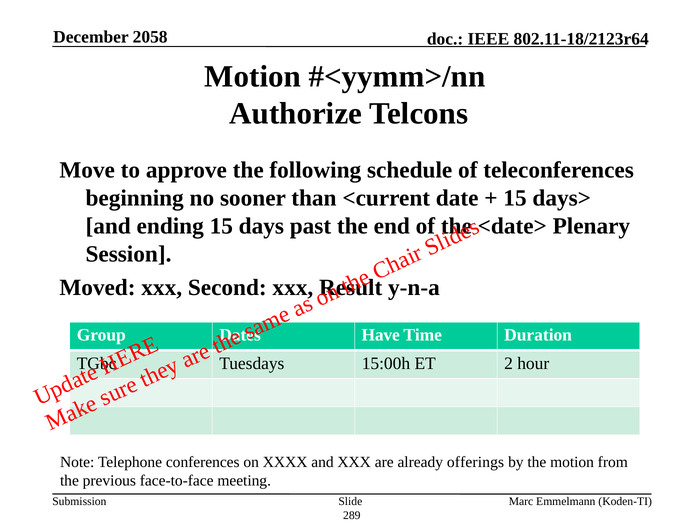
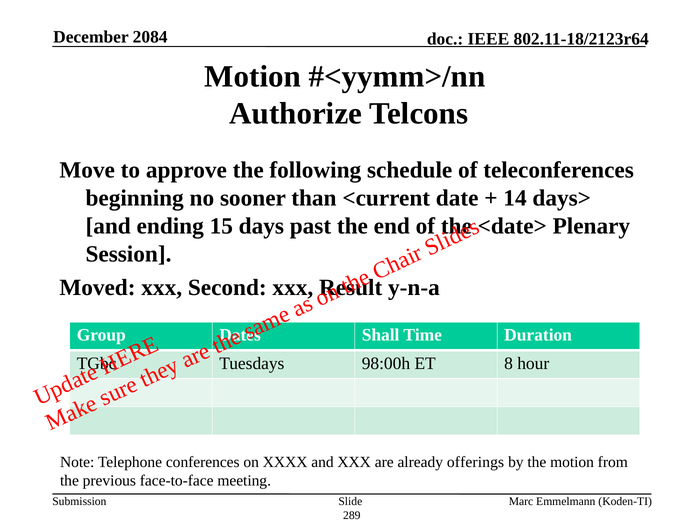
2058: 2058 -> 2084
15 at (515, 198): 15 -> 14
Have: Have -> Shall
15:00h: 15:00h -> 98:00h
2: 2 -> 8
